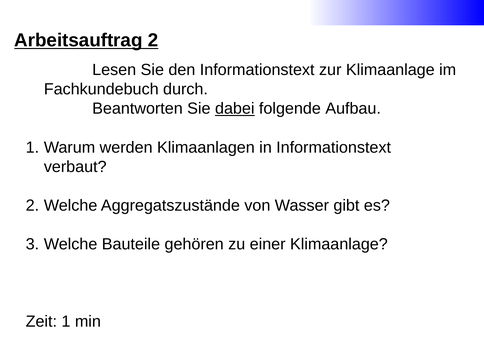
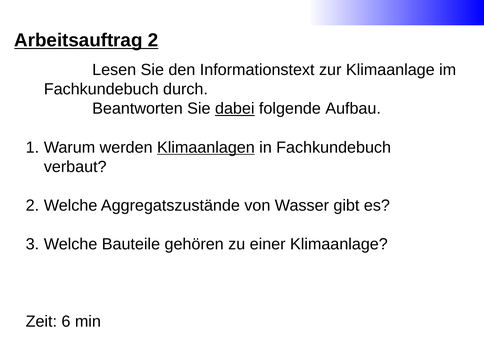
Klimaanlagen underline: none -> present
in Informationstext: Informationstext -> Fachkundebuch
Zeit 1: 1 -> 6
